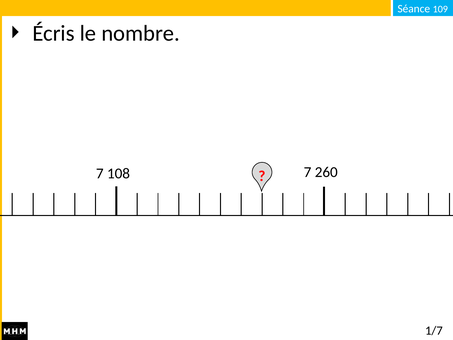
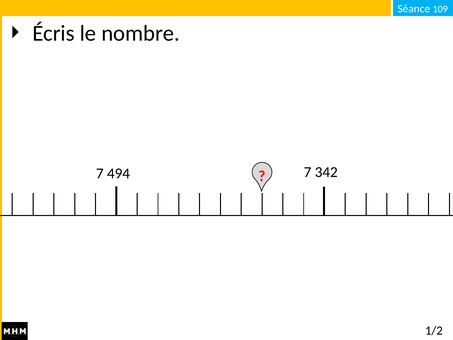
108: 108 -> 494
260: 260 -> 342
1/7: 1/7 -> 1/2
